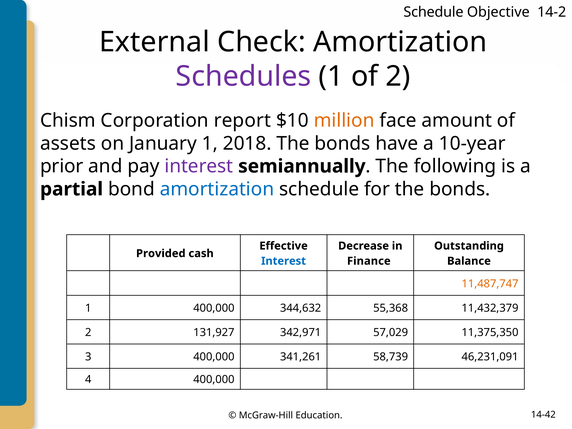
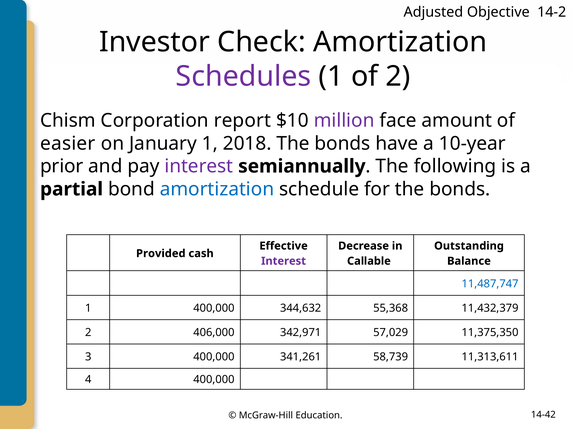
Schedule at (434, 12): Schedule -> Adjusted
External: External -> Investor
million colour: orange -> purple
assets: assets -> easier
Interest at (284, 261) colour: blue -> purple
Finance: Finance -> Callable
11,487,747 colour: orange -> blue
131,927: 131,927 -> 406,000
46,231,091: 46,231,091 -> 11,313,611
